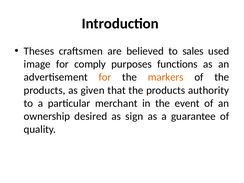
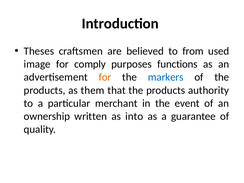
sales: sales -> from
markers colour: orange -> blue
given: given -> them
desired: desired -> written
sign: sign -> into
